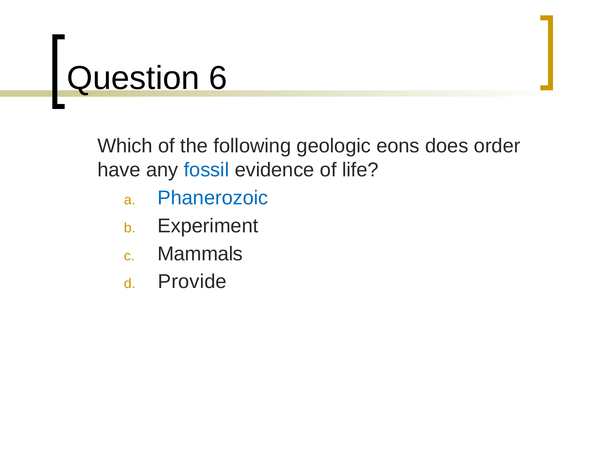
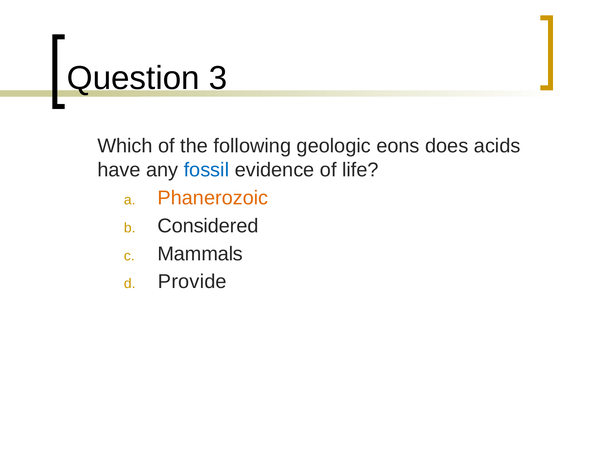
6: 6 -> 3
order: order -> acids
Phanerozoic colour: blue -> orange
Experiment: Experiment -> Considered
